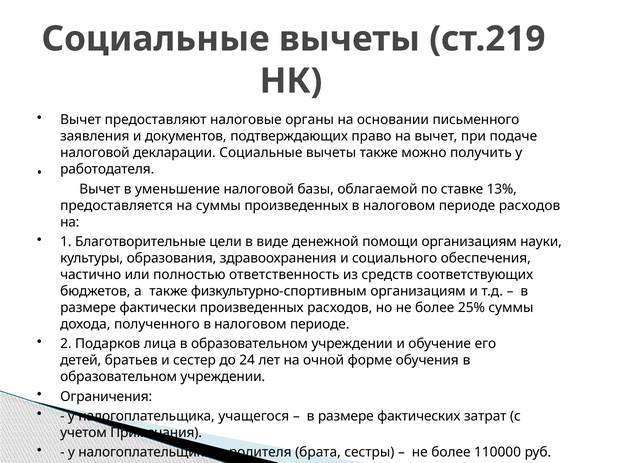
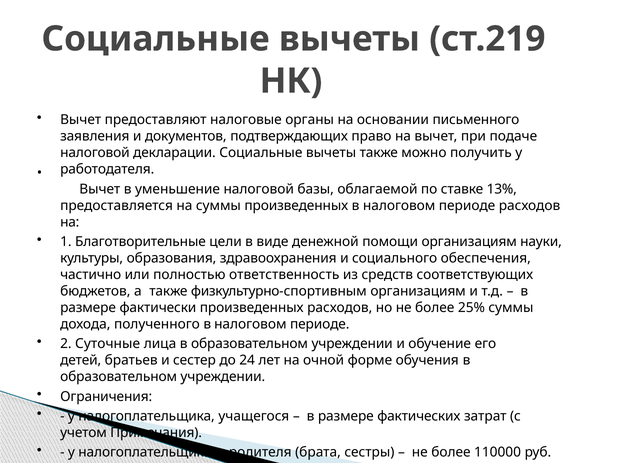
Подарков: Подарков -> Суточные
